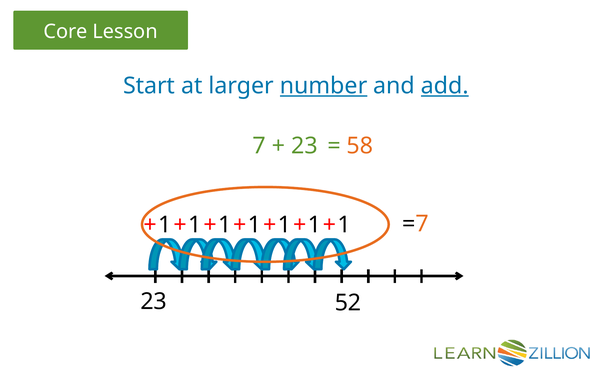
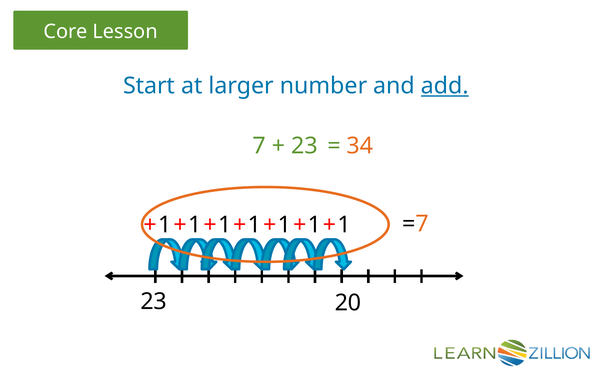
number underline: present -> none
58: 58 -> 34
52: 52 -> 20
